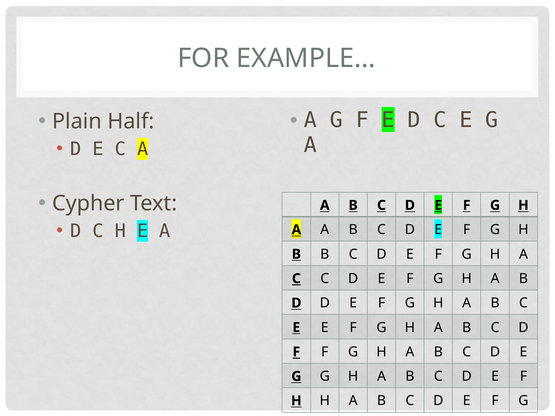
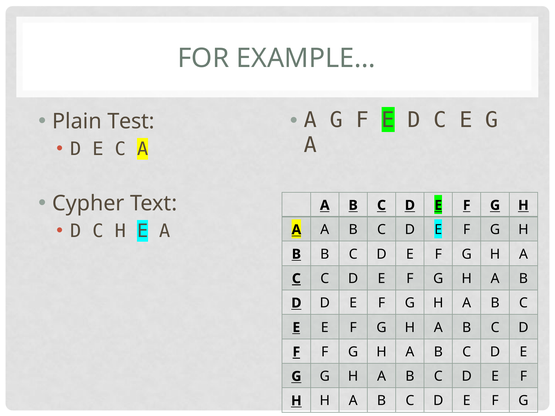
Half: Half -> Test
